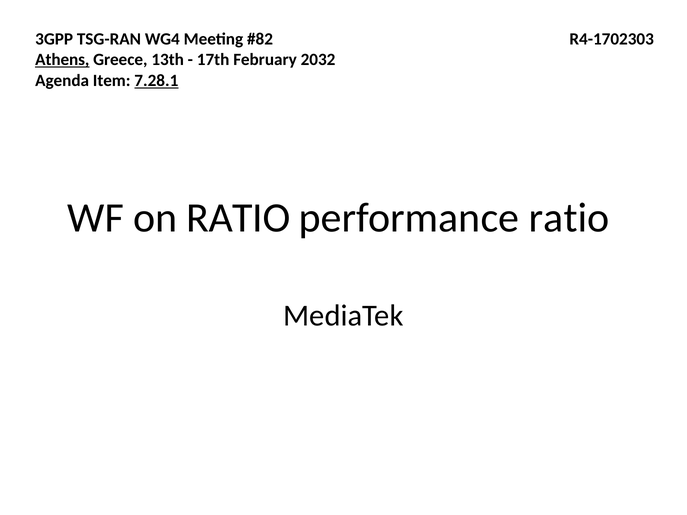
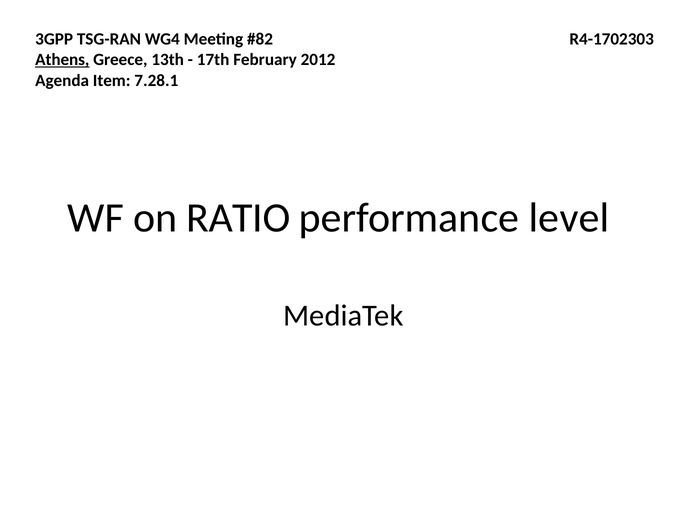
2032: 2032 -> 2012
7.28.1 underline: present -> none
performance ratio: ratio -> level
